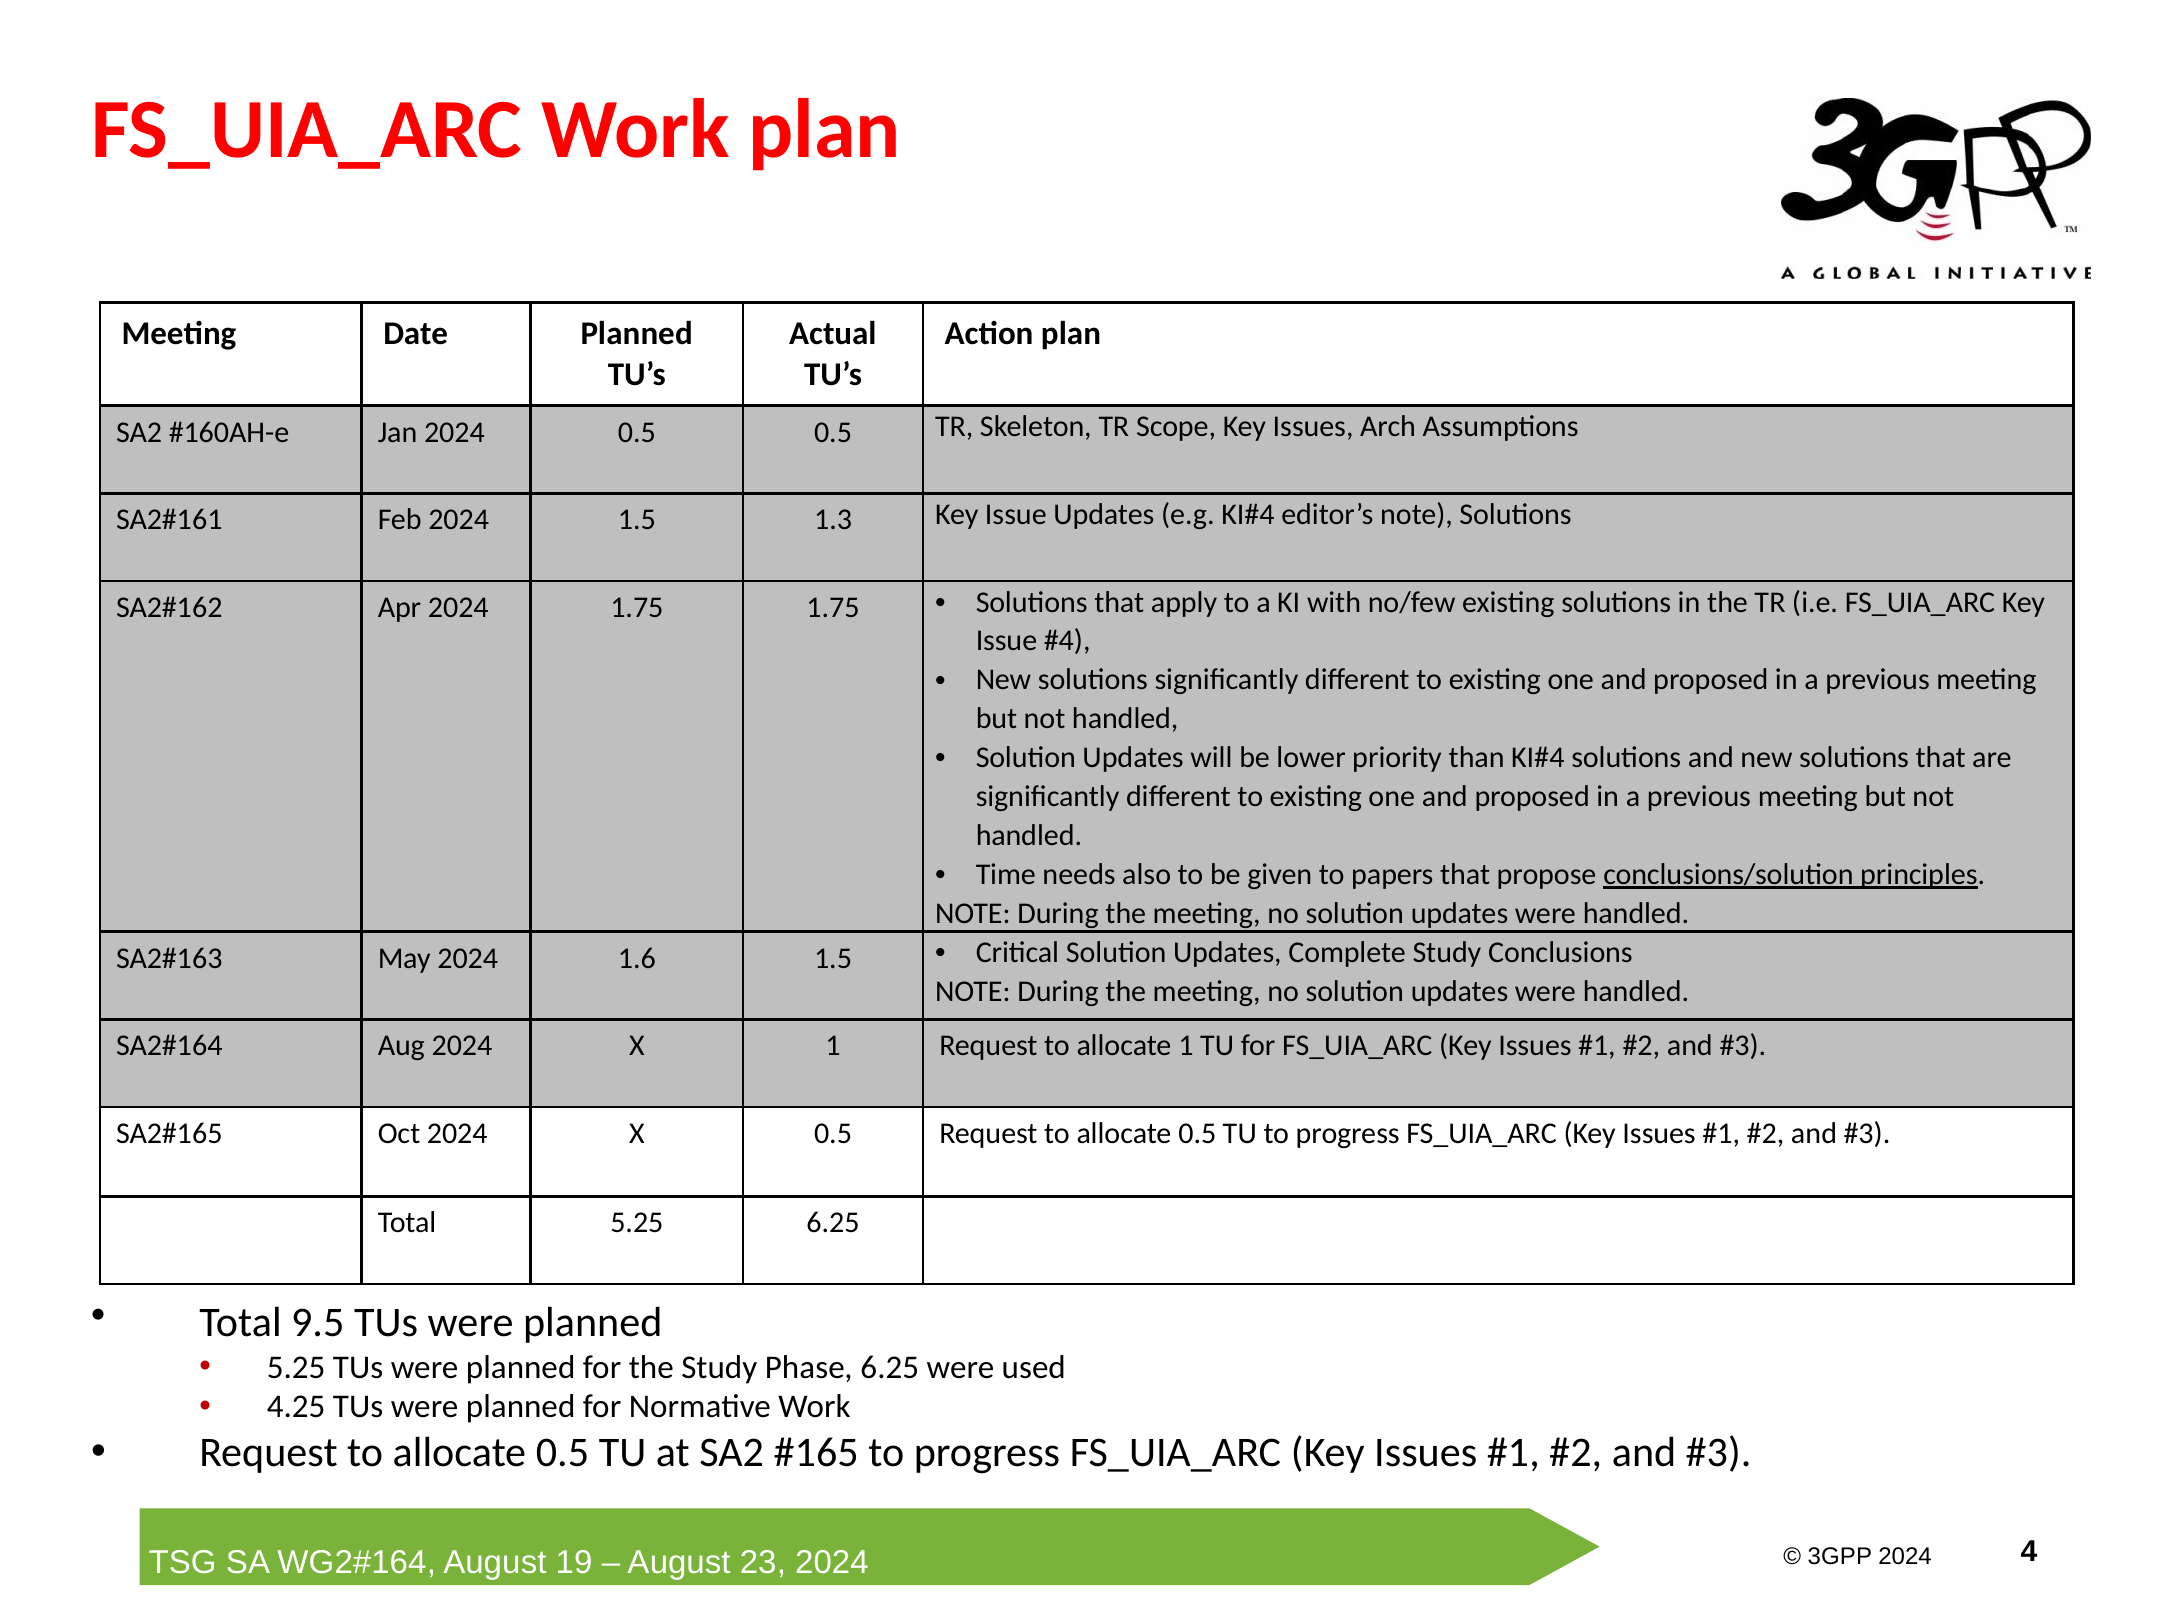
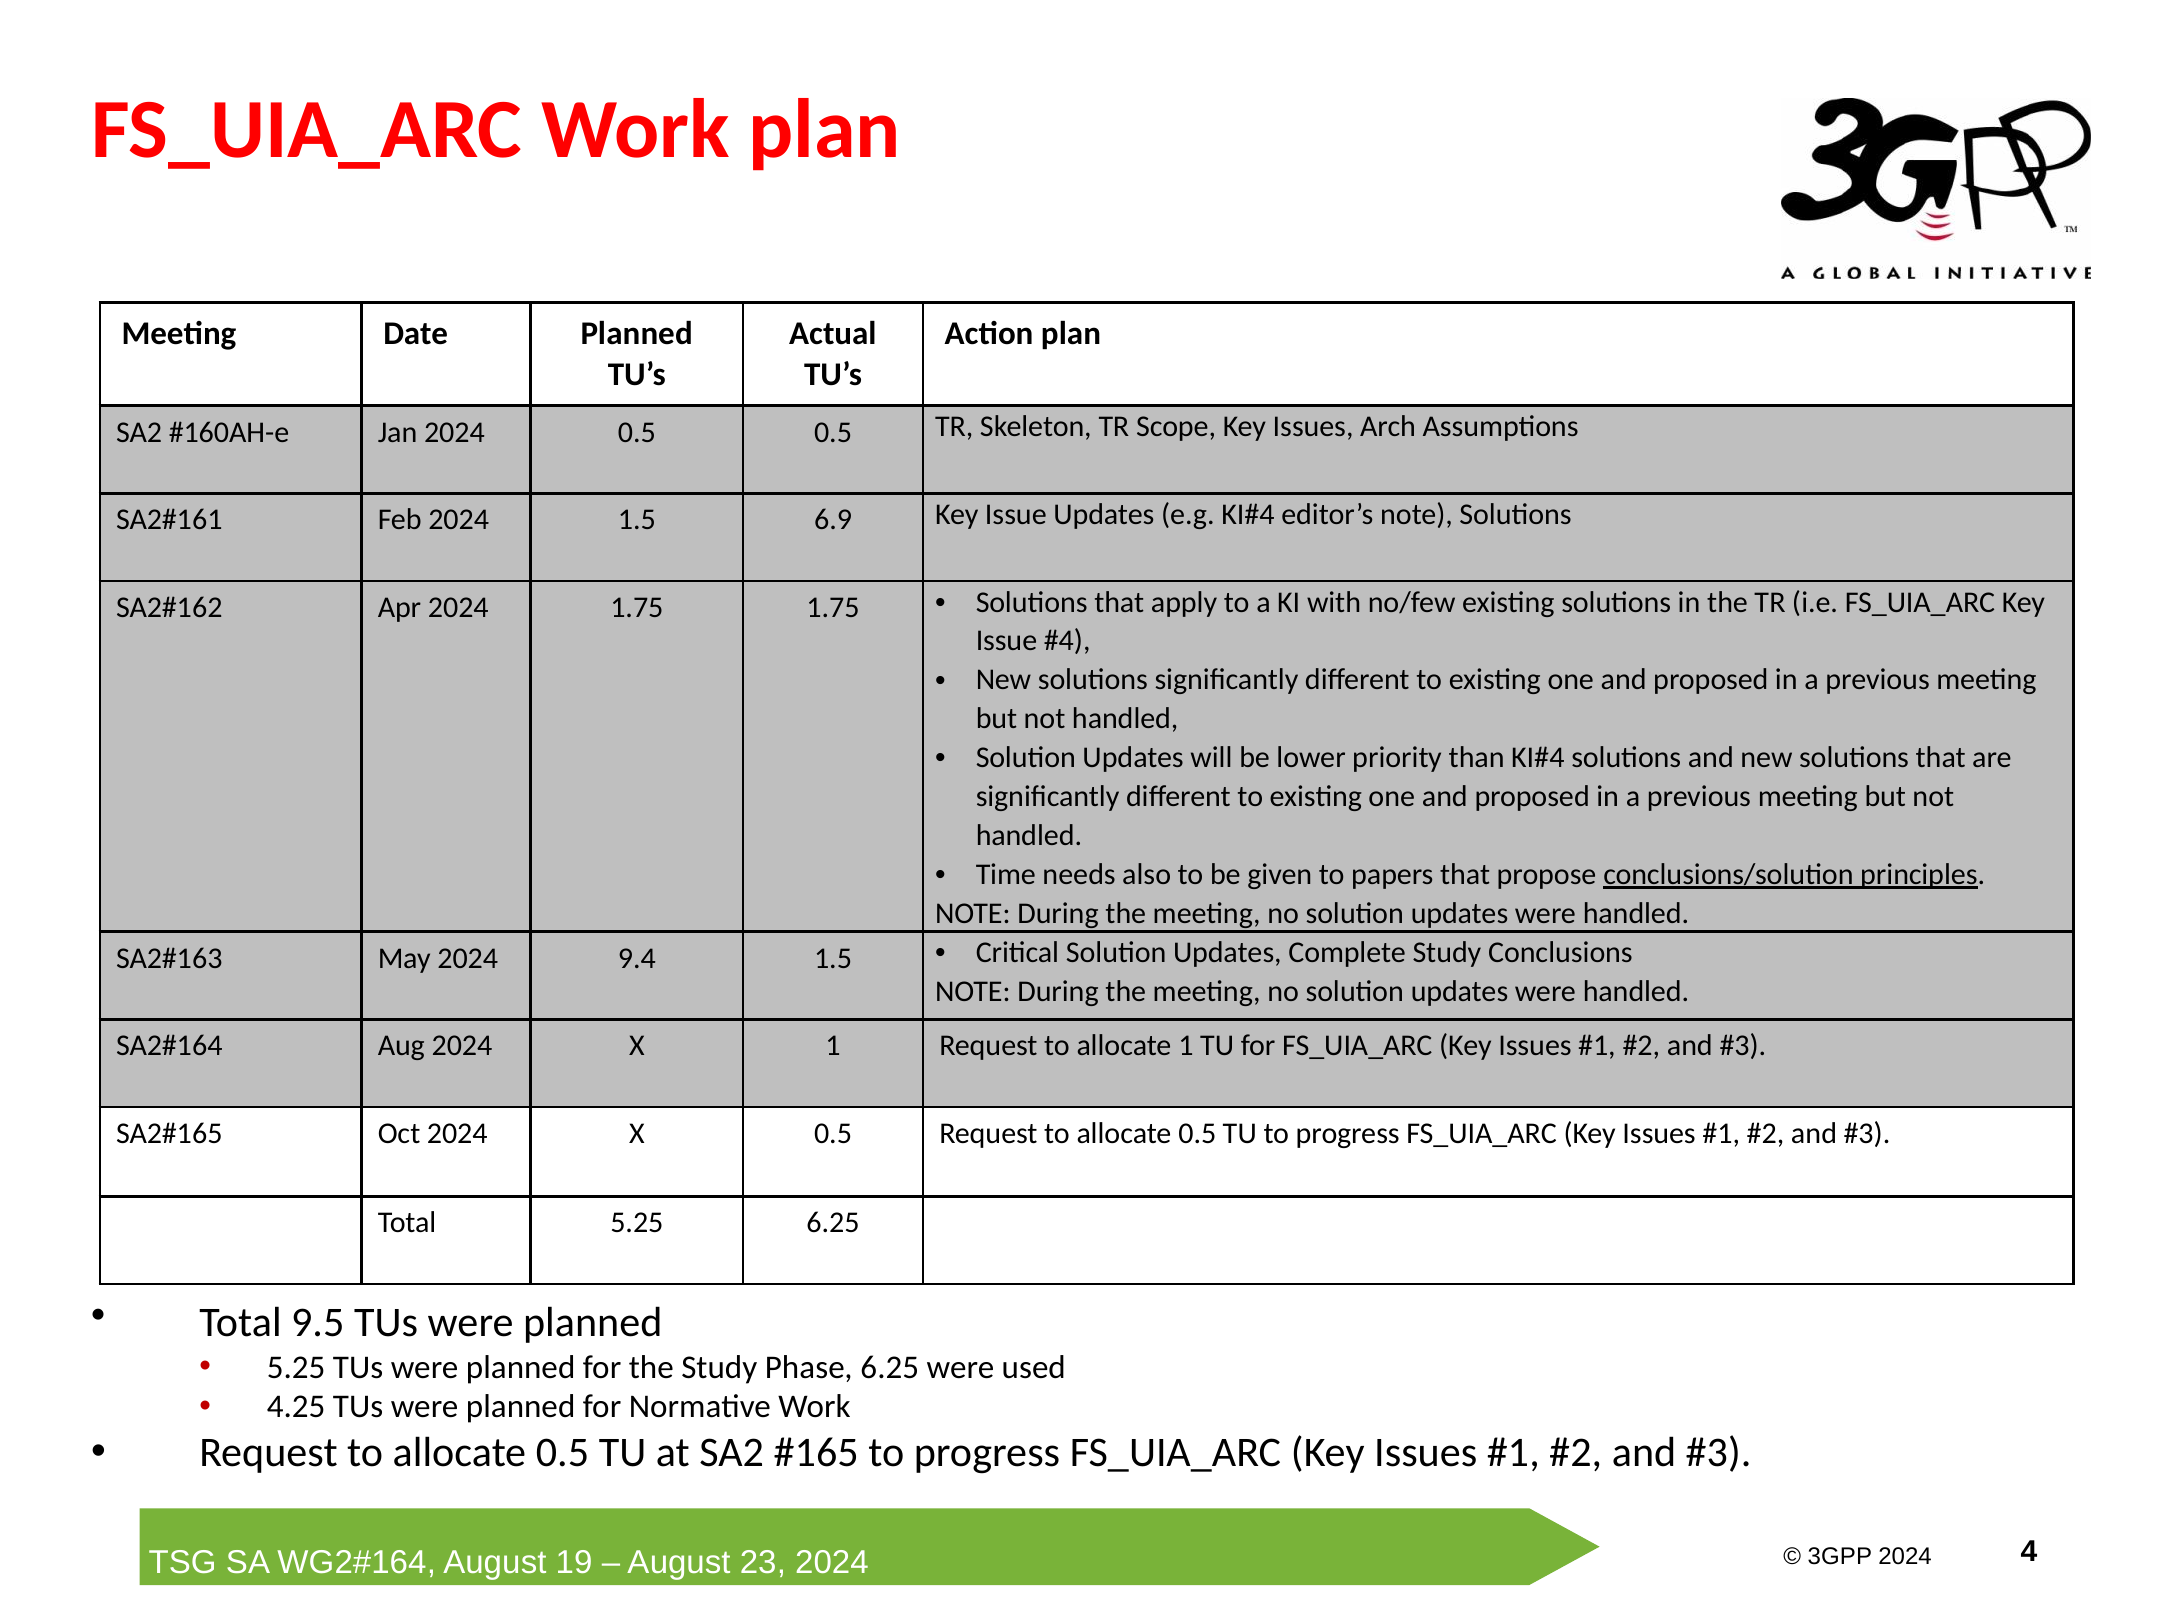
1.3: 1.3 -> 6.9
1.6: 1.6 -> 9.4
